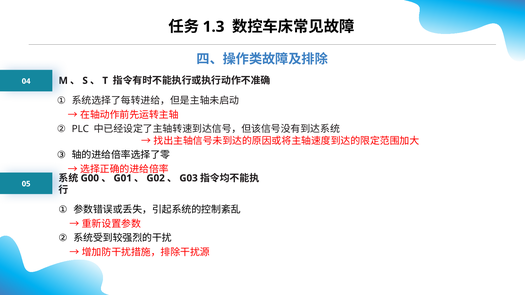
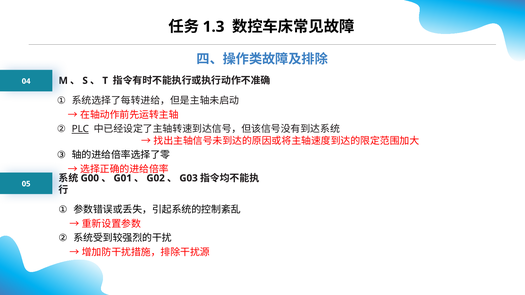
PLC underline: none -> present
